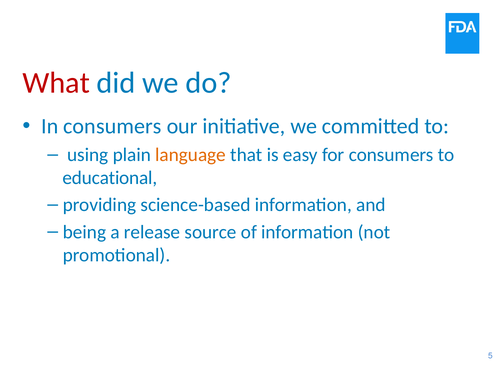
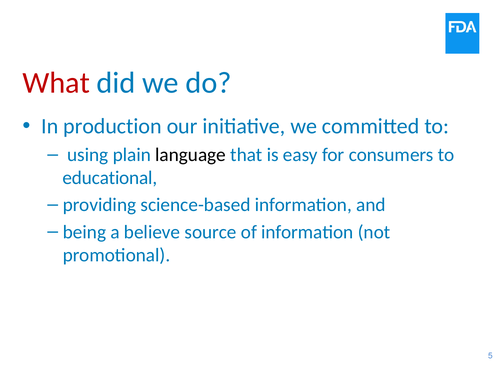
In consumers: consumers -> production
language colour: orange -> black
release: release -> believe
